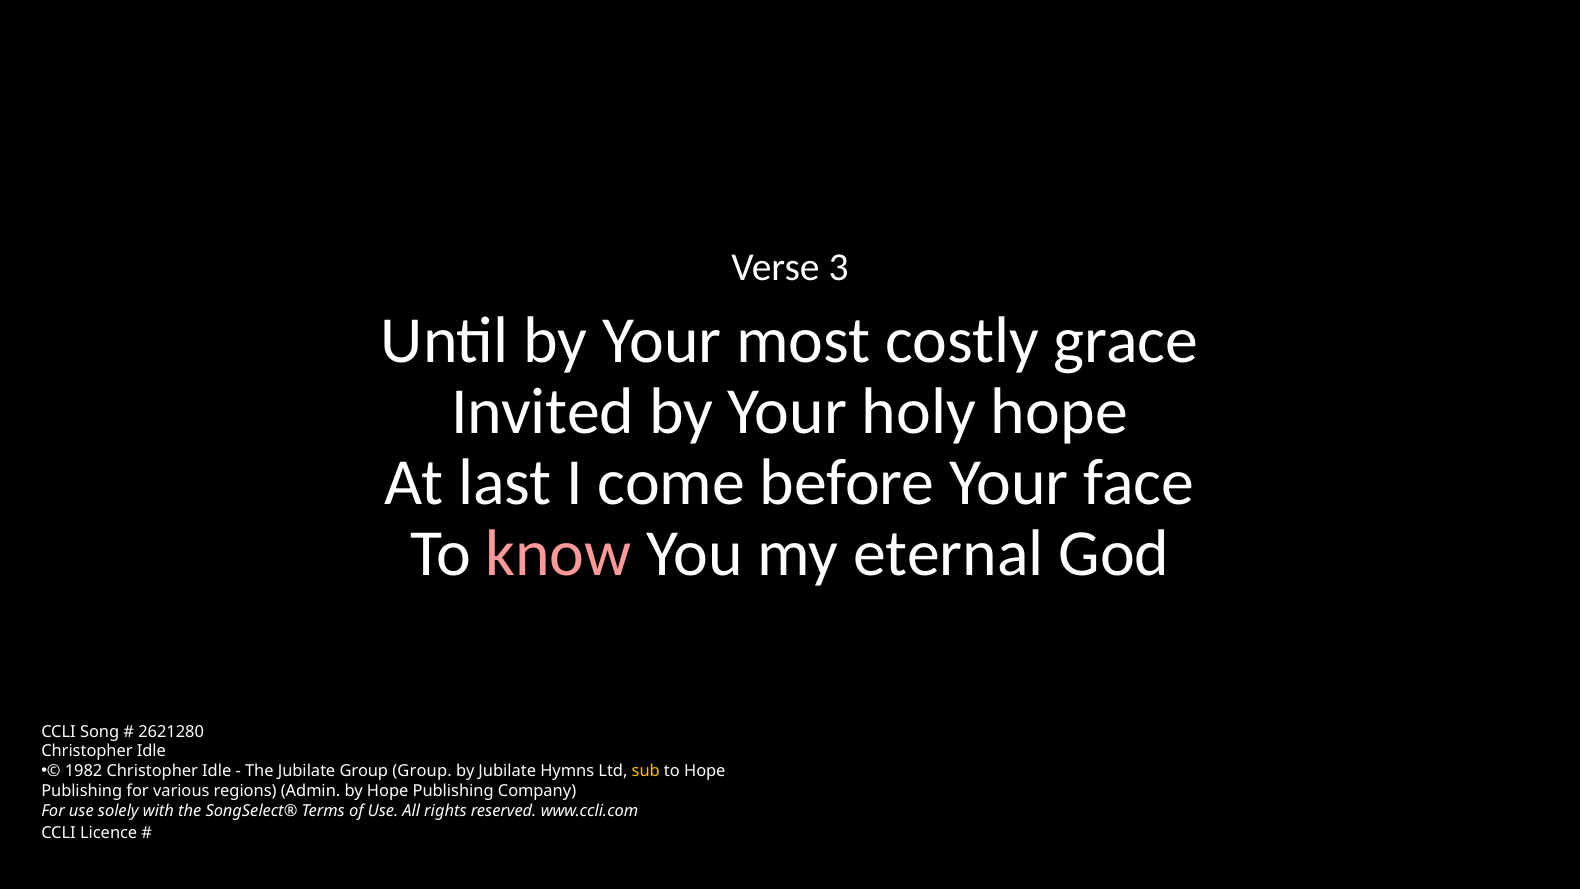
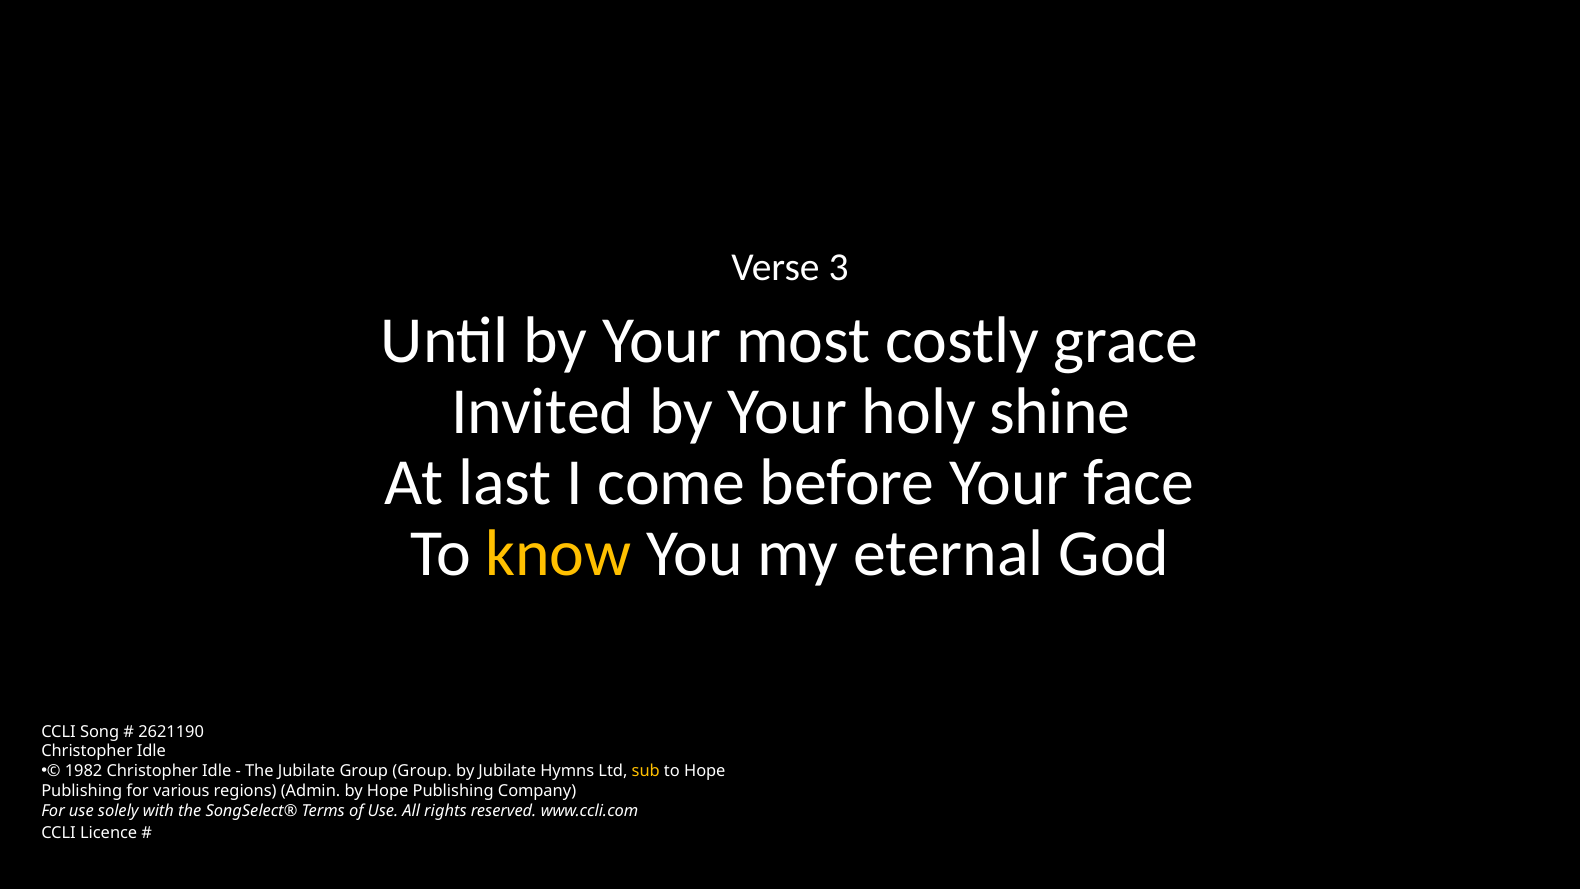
holy hope: hope -> shine
know colour: pink -> yellow
2621280: 2621280 -> 2621190
